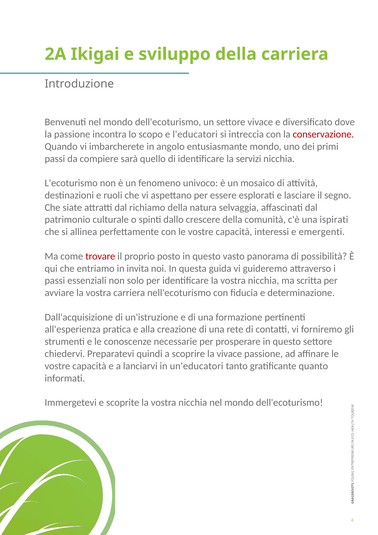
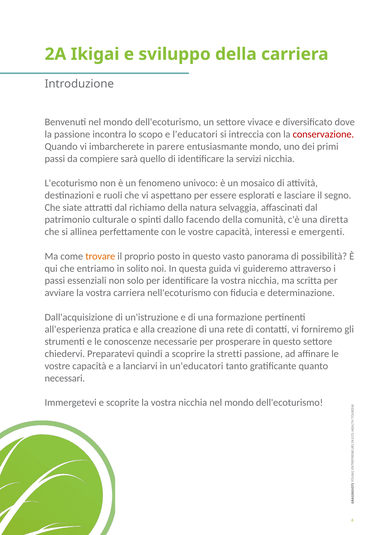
angolo: angolo -> parere
crescere: crescere -> facendo
ispirati: ispirati -> diretta
trovare colour: red -> orange
invita: invita -> solito
la vivace: vivace -> stretti
informati: informati -> necessari
